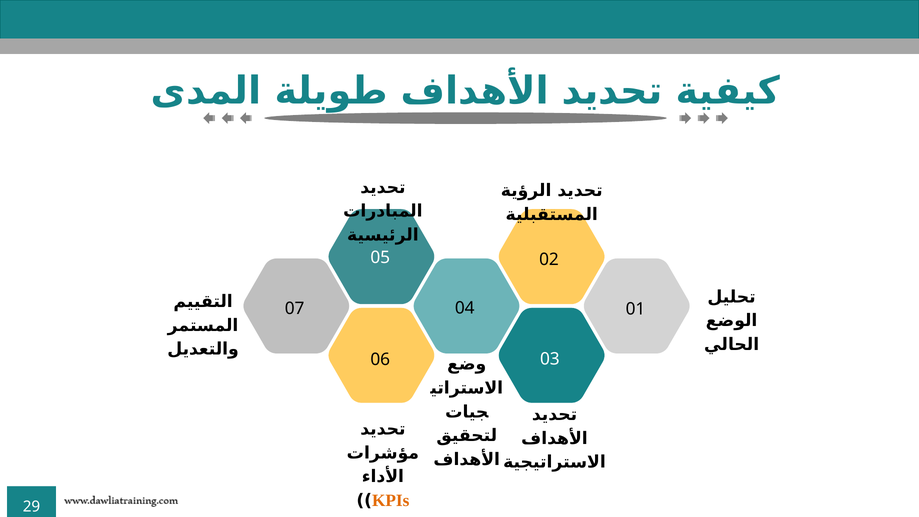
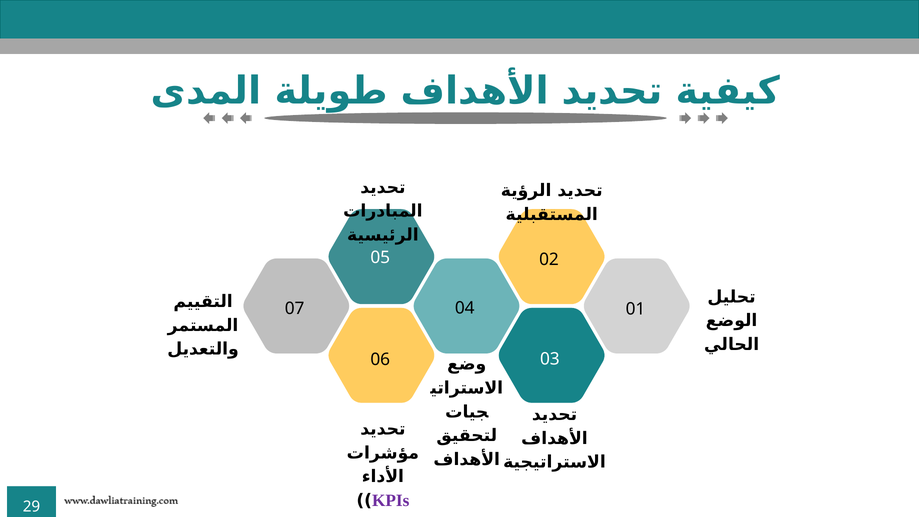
KPIs colour: orange -> purple
